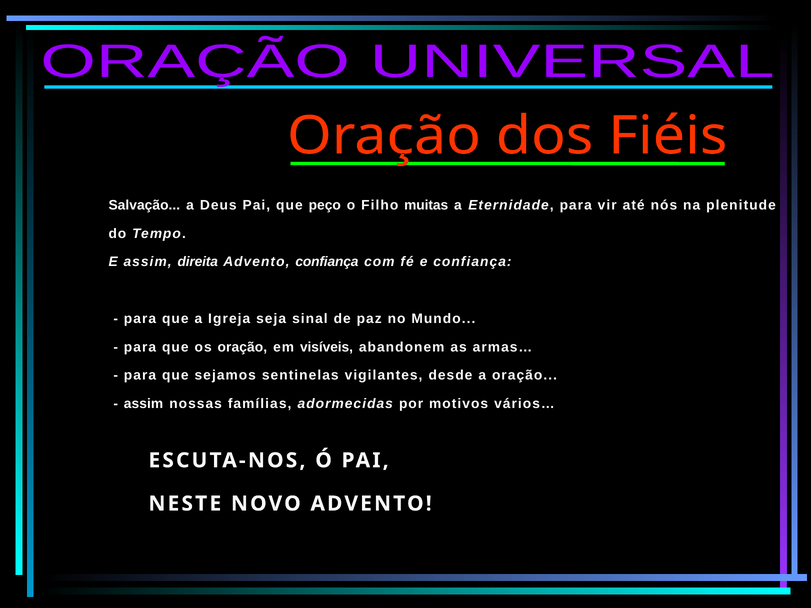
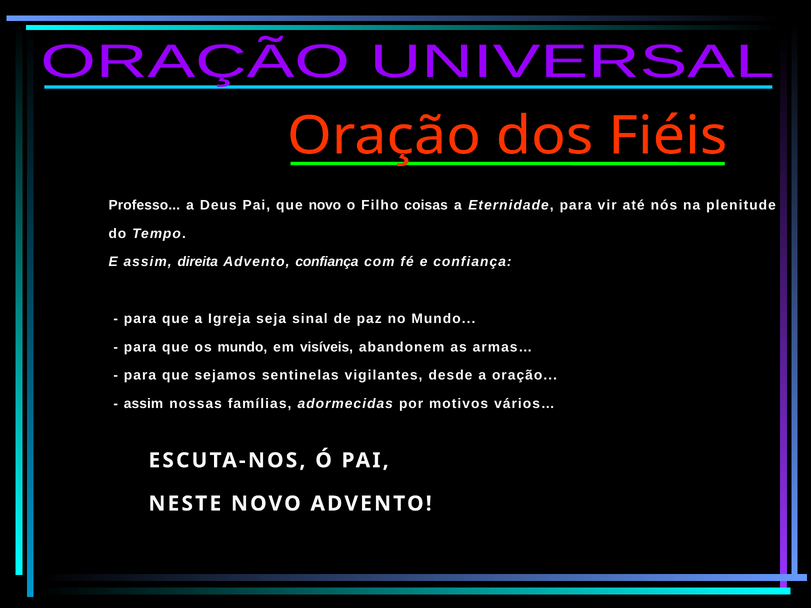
Salvação: Salvação -> Professo
que peço: peço -> novo
muitas: muitas -> coisas
os oração: oração -> mundo
